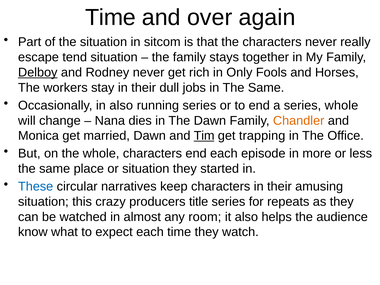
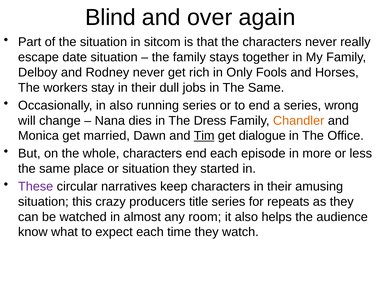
Time at (110, 18): Time -> Blind
tend: tend -> date
Delboy underline: present -> none
series whole: whole -> wrong
The Dawn: Dawn -> Dress
trapping: trapping -> dialogue
These colour: blue -> purple
